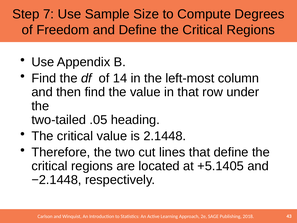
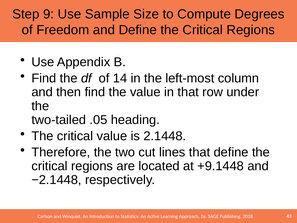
7: 7 -> 9
+5.1405: +5.1405 -> +9.1448
